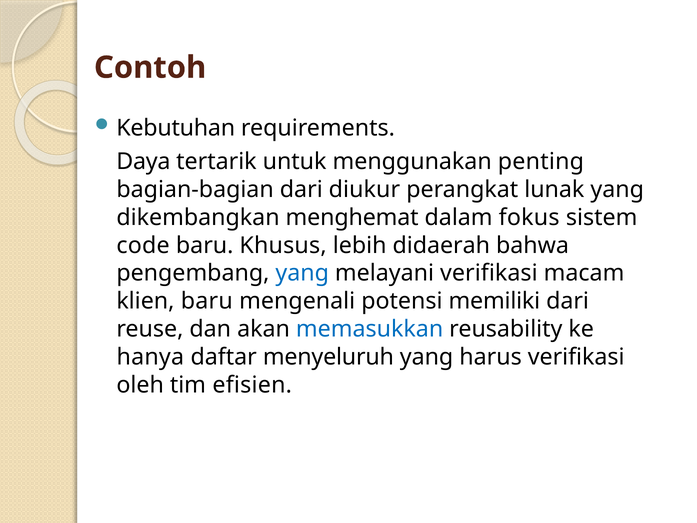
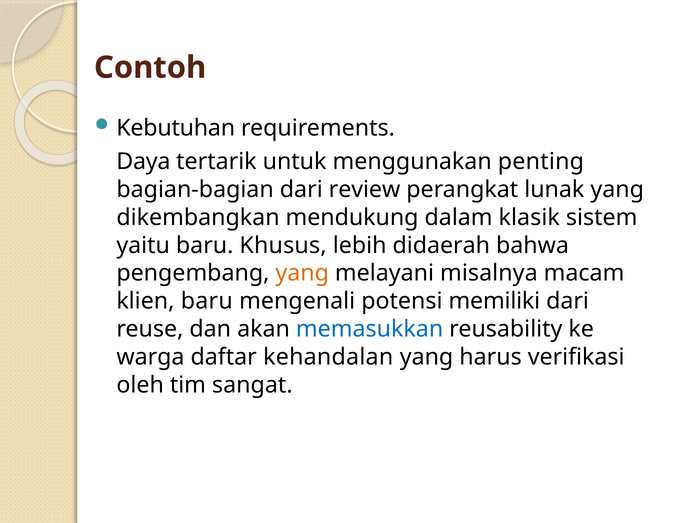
diukur: diukur -> review
menghemat: menghemat -> mendukung
fokus: fokus -> klasik
code: code -> yaitu
yang at (302, 273) colour: blue -> orange
melayani verifikasi: verifikasi -> misalnya
hanya: hanya -> warga
menyeluruh: menyeluruh -> kehandalan
efisien: efisien -> sangat
